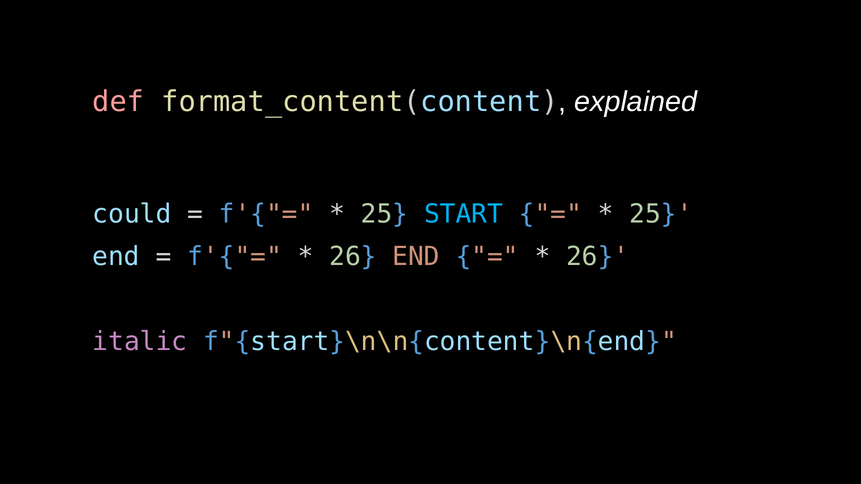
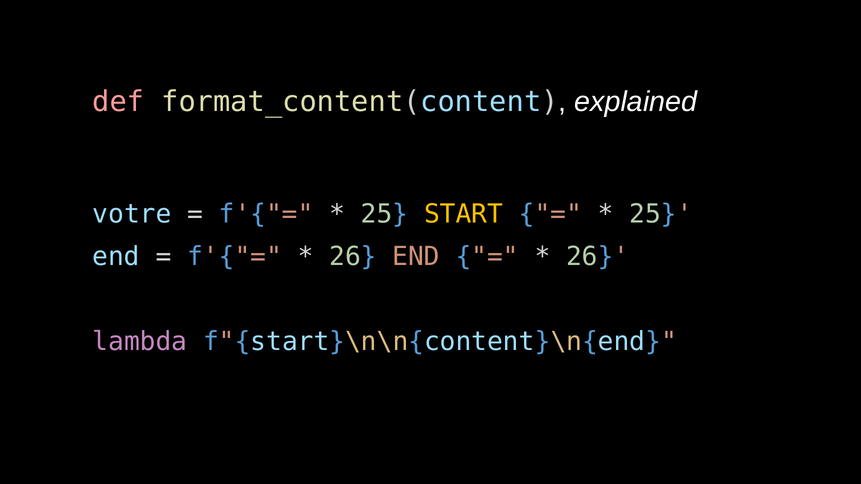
could: could -> votre
START colour: light blue -> yellow
italic: italic -> lambda
